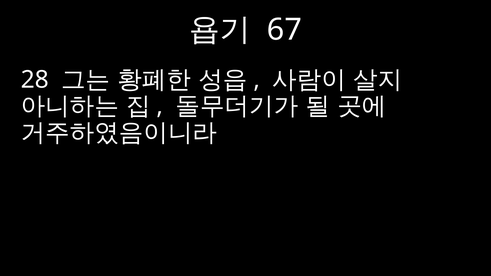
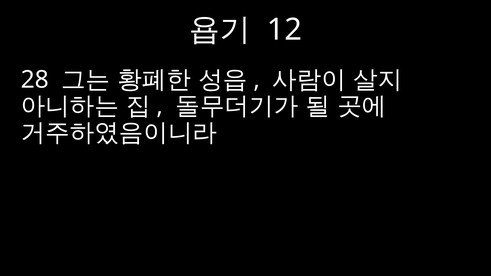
67: 67 -> 12
